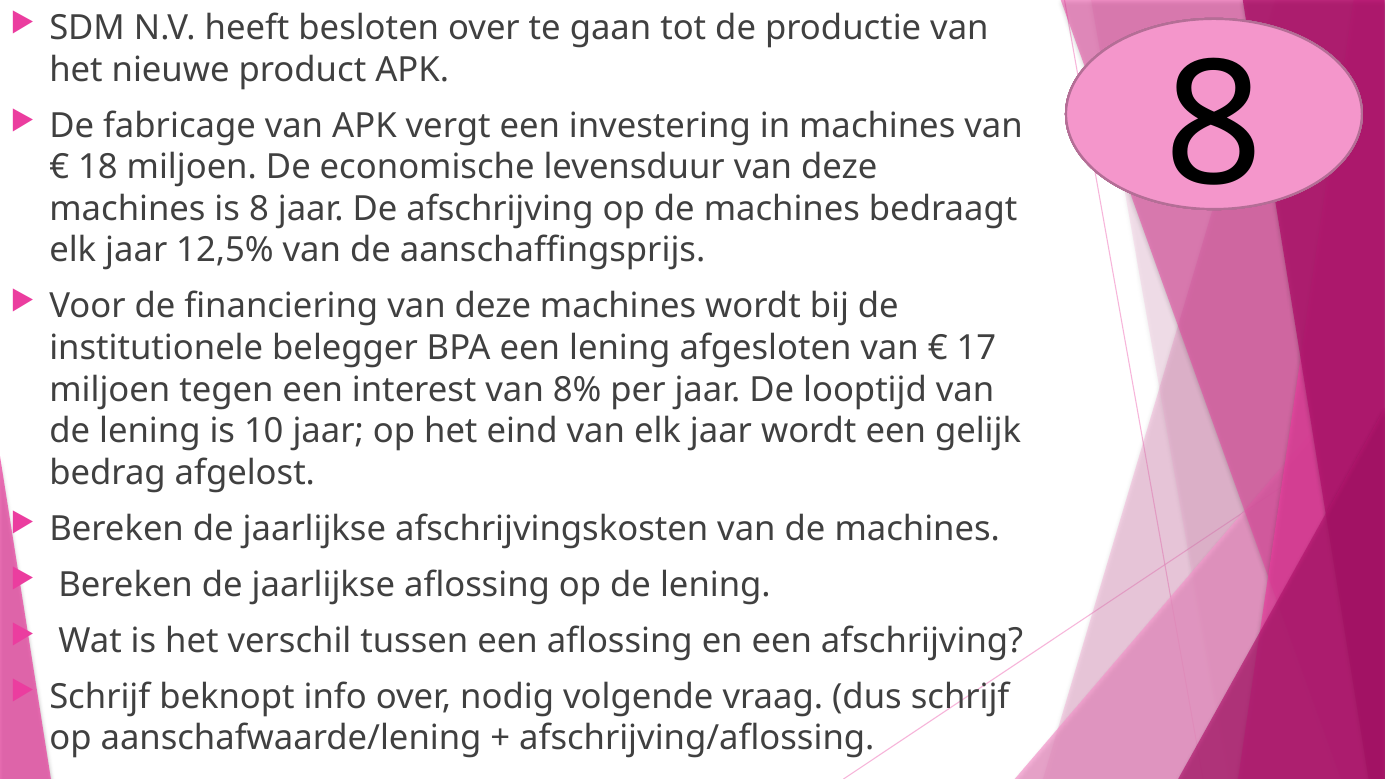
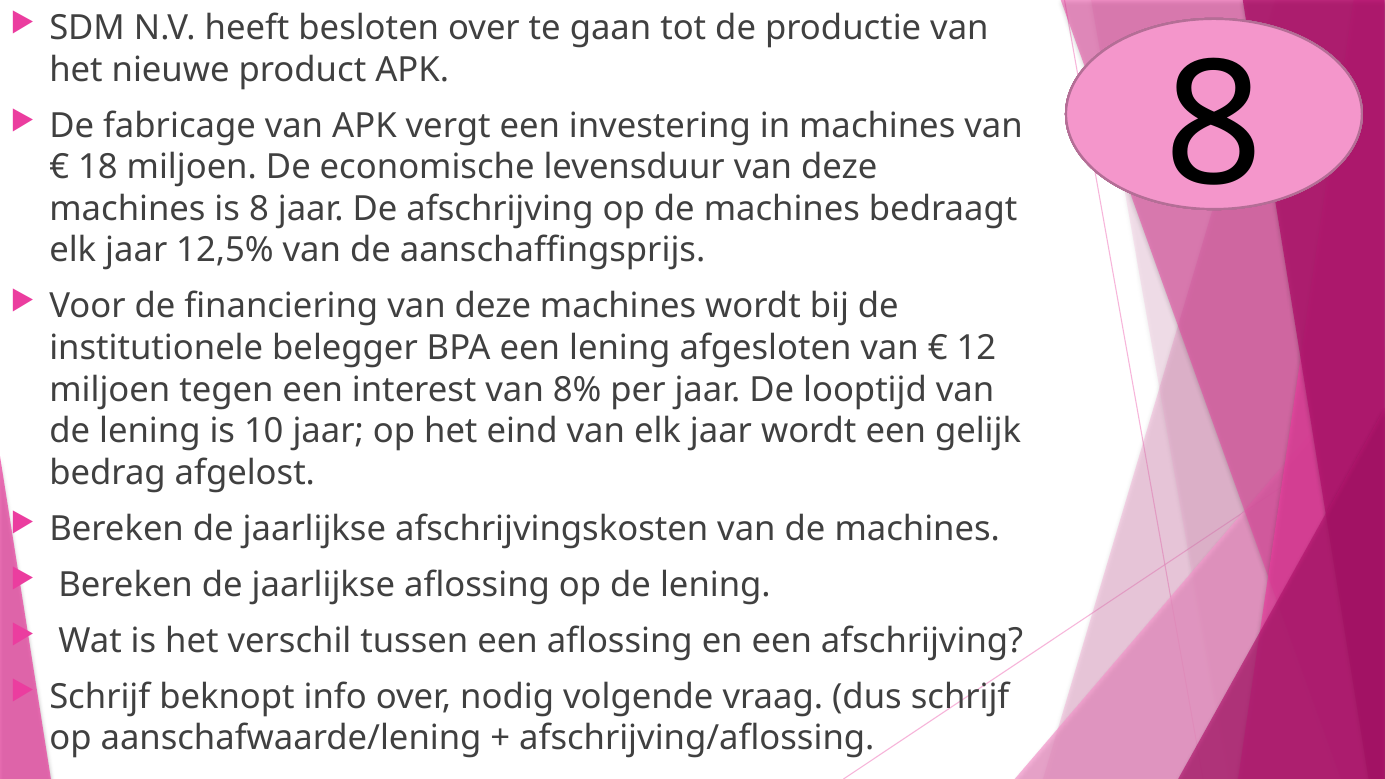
17: 17 -> 12
